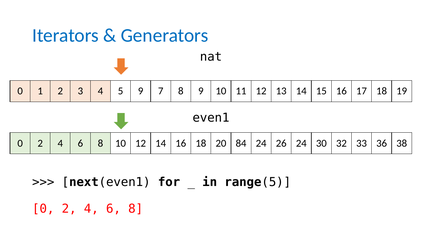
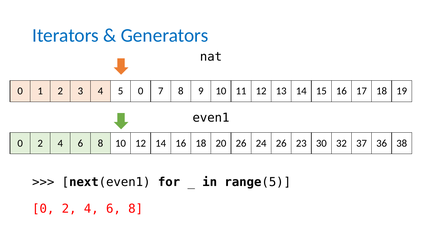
5 9: 9 -> 0
20 84: 84 -> 26
26 24: 24 -> 23
33: 33 -> 37
